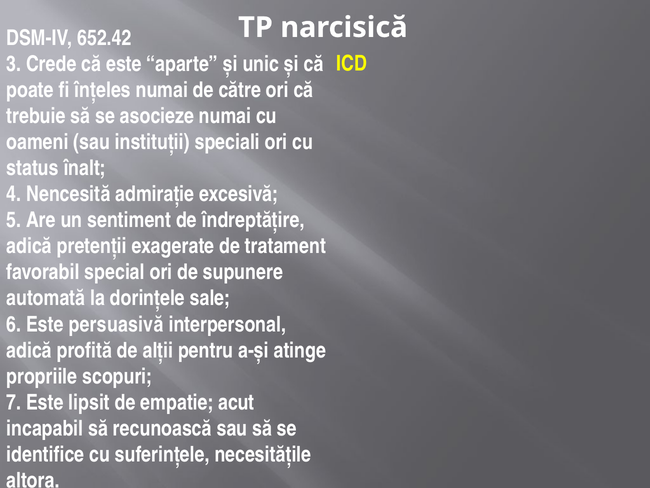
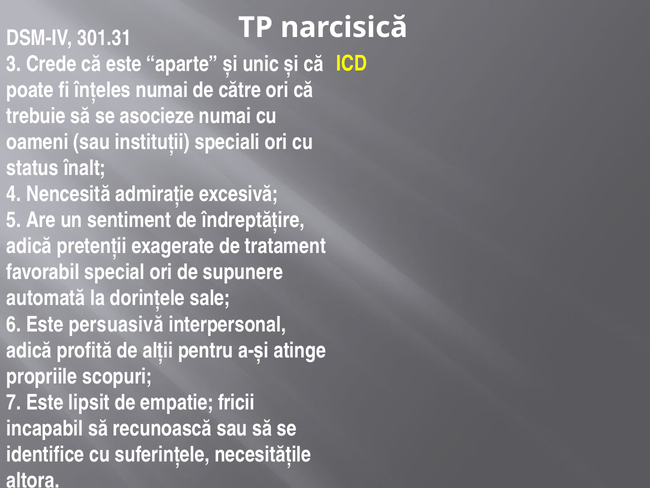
652.42: 652.42 -> 301.31
acut: acut -> fricii
